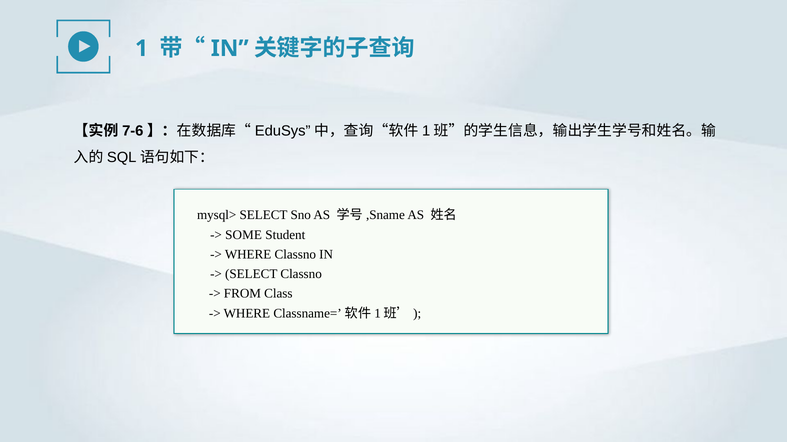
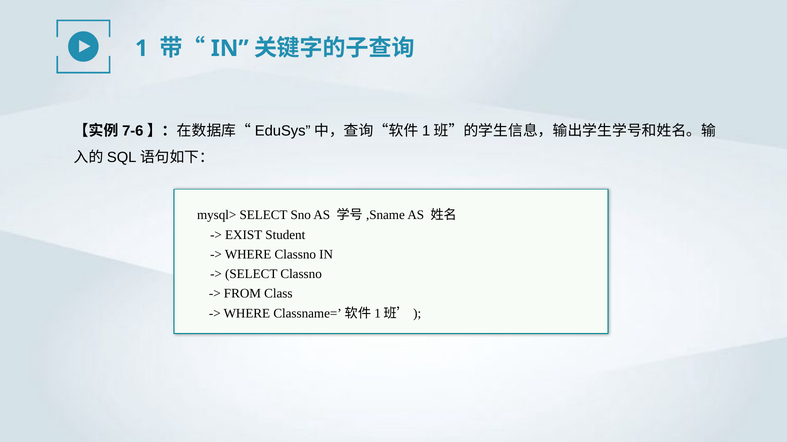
SOME: SOME -> EXIST
